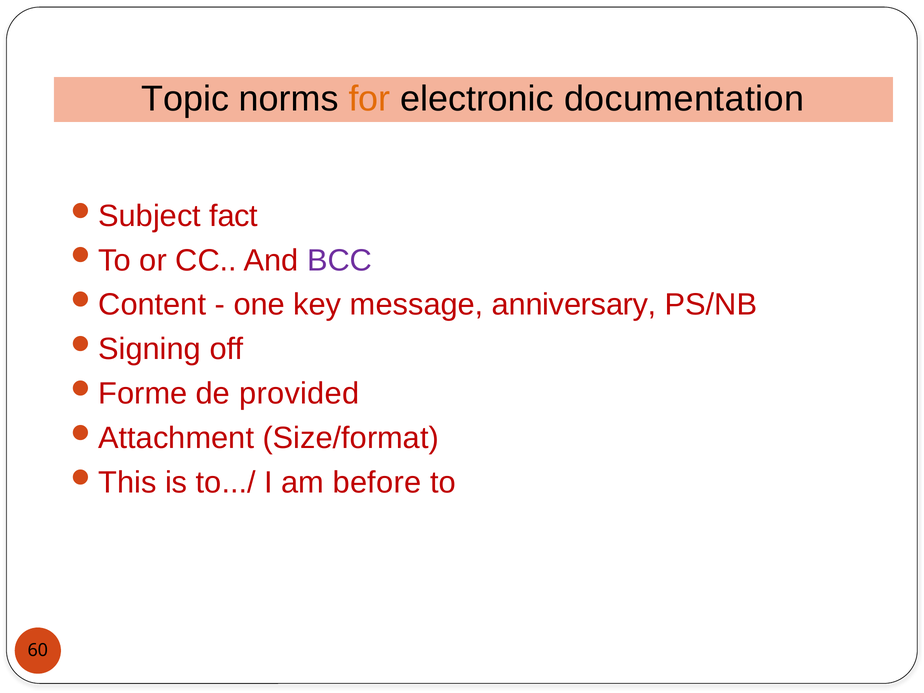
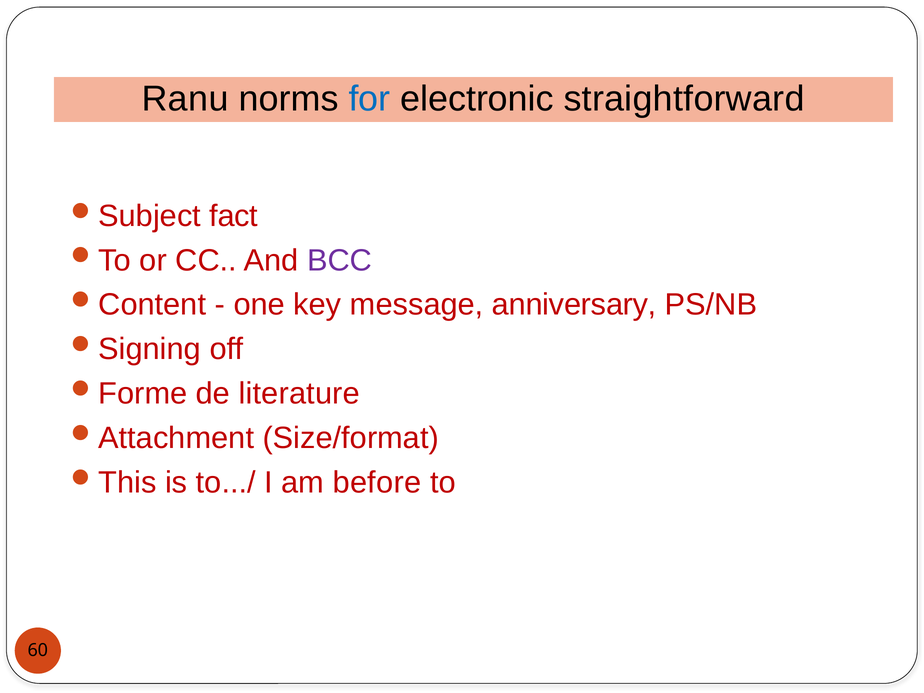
Topic: Topic -> Ranu
for colour: orange -> blue
documentation: documentation -> straightforward
provided: provided -> literature
